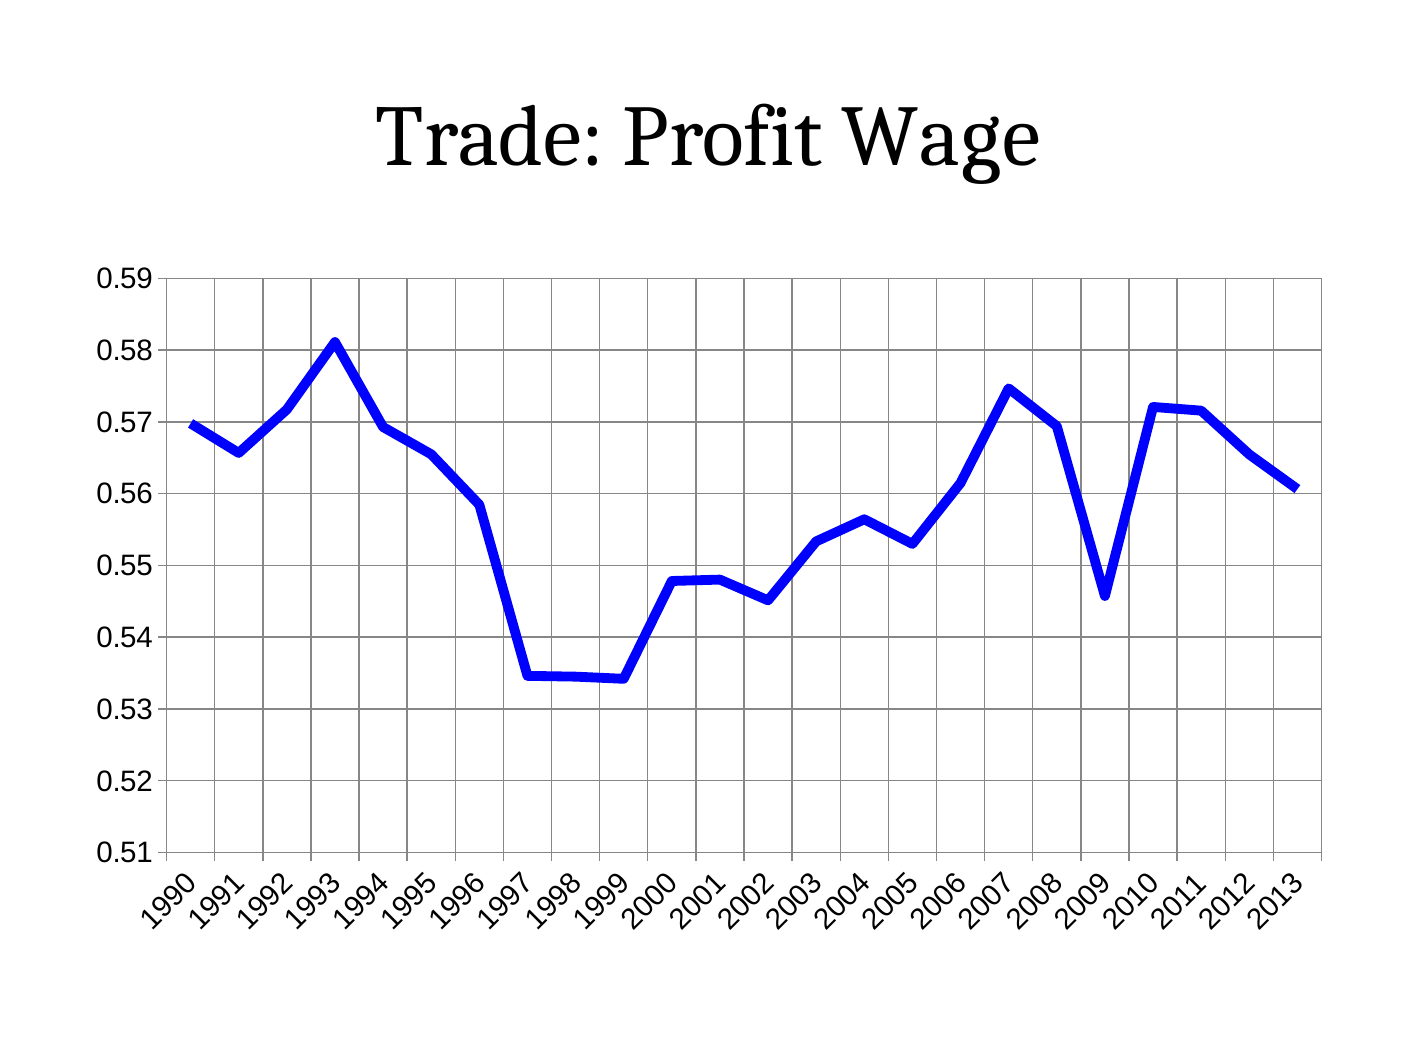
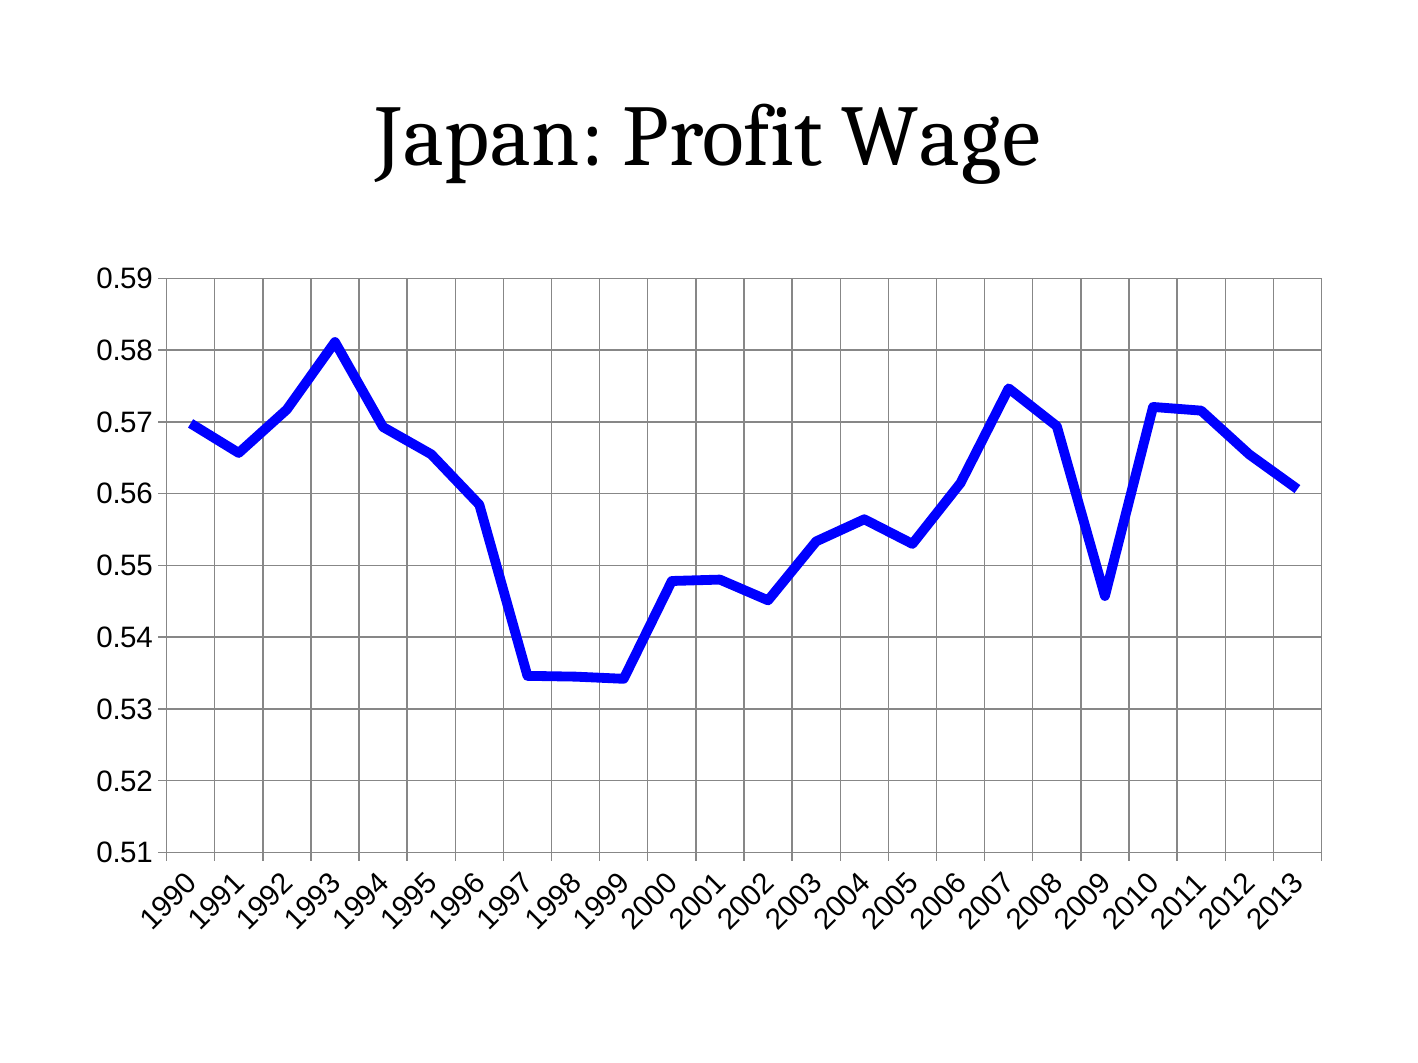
Trade: Trade -> Japan
